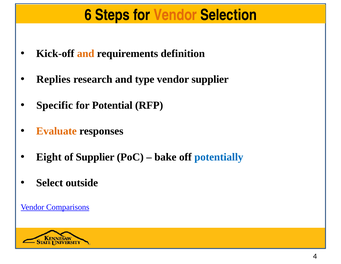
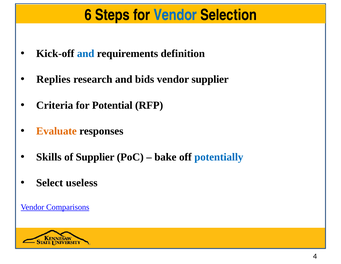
Vendor at (175, 15) colour: orange -> blue
and at (86, 53) colour: orange -> blue
type: type -> bids
Specific: Specific -> Criteria
Eight: Eight -> Skills
outside: outside -> useless
